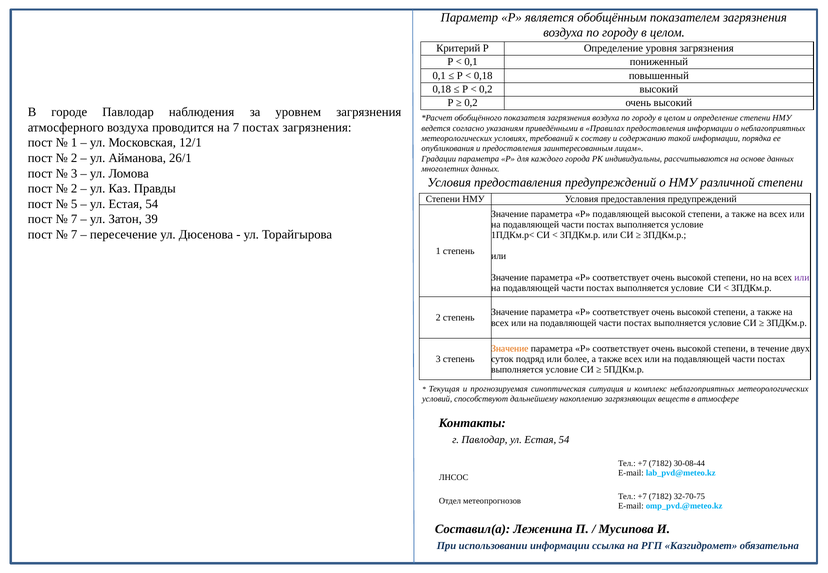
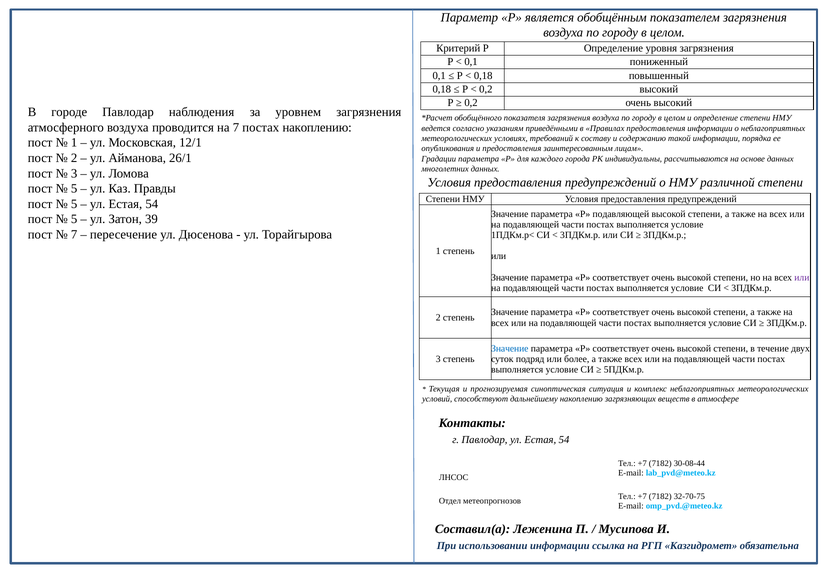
постах загрязнения: загрязнения -> накоплению
2 at (74, 189): 2 -> 5
7 at (74, 219): 7 -> 5
Значение at (510, 349) colour: orange -> blue
